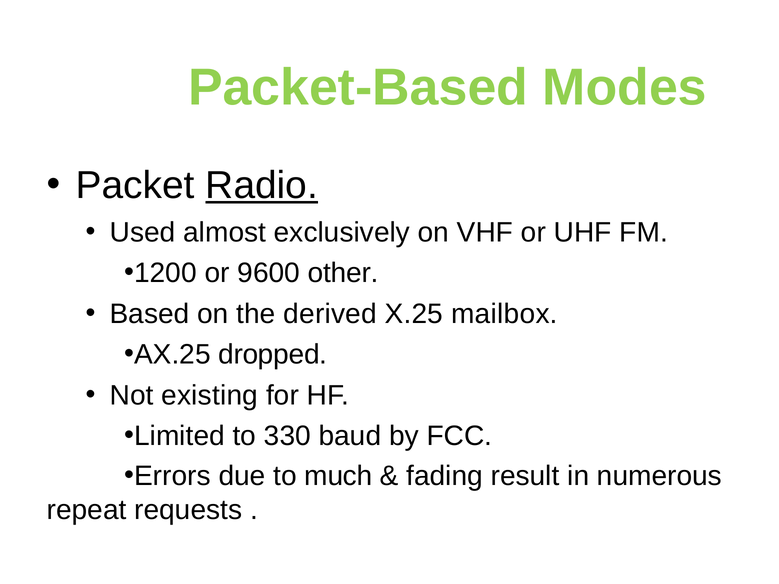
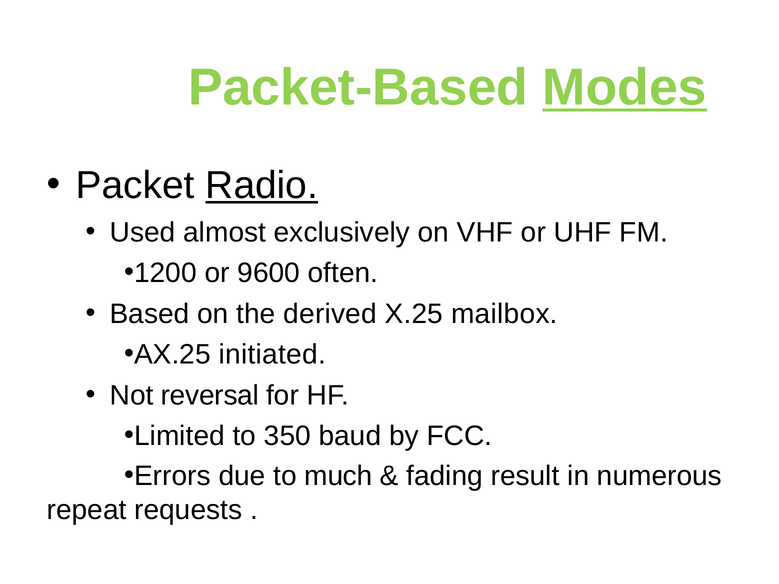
Modes underline: none -> present
other: other -> often
dropped: dropped -> initiated
existing: existing -> reversal
330: 330 -> 350
